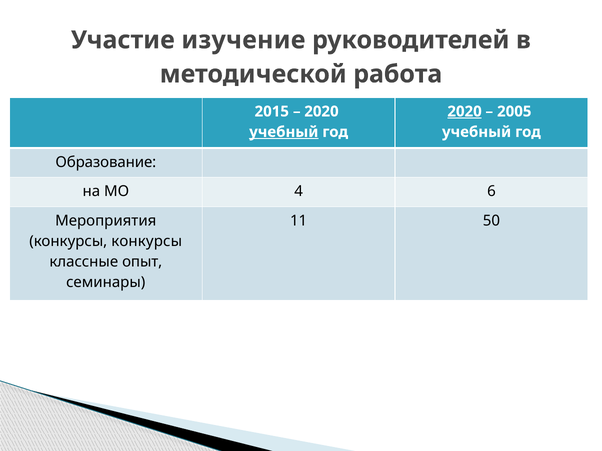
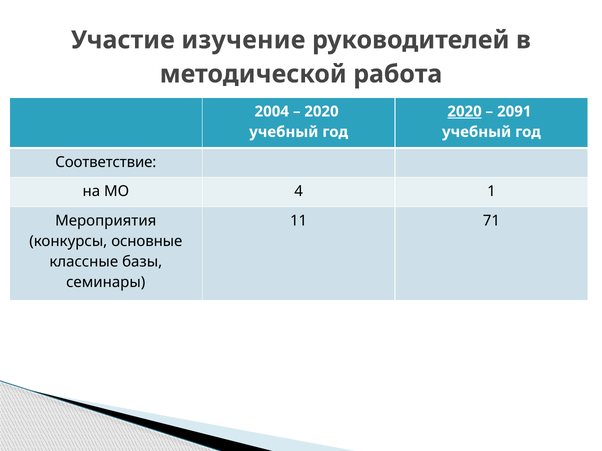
2015: 2015 -> 2004
2005: 2005 -> 2091
учебный at (284, 132) underline: present -> none
Образование: Образование -> Соответствие
6: 6 -> 1
50: 50 -> 71
конкурсы конкурсы: конкурсы -> основные
опыт: опыт -> базы
